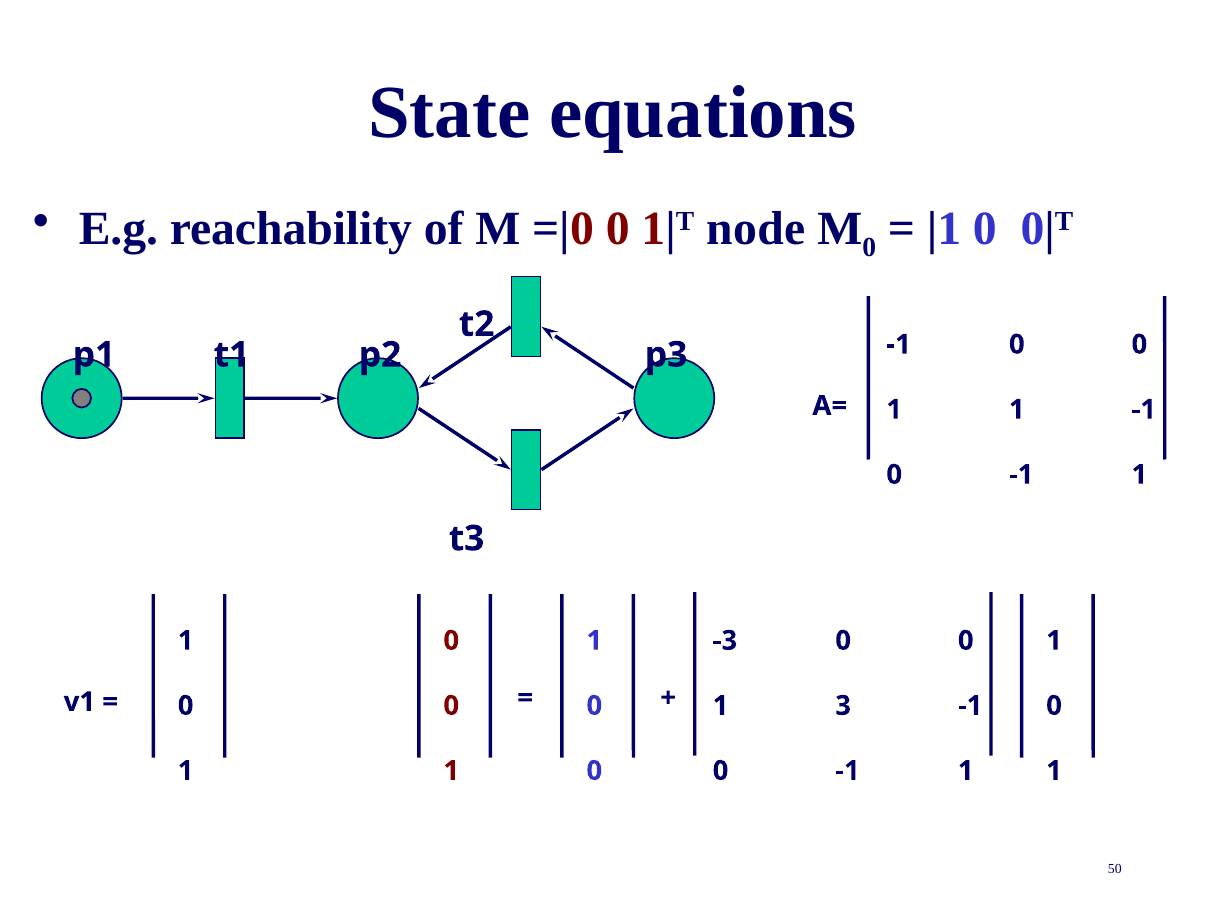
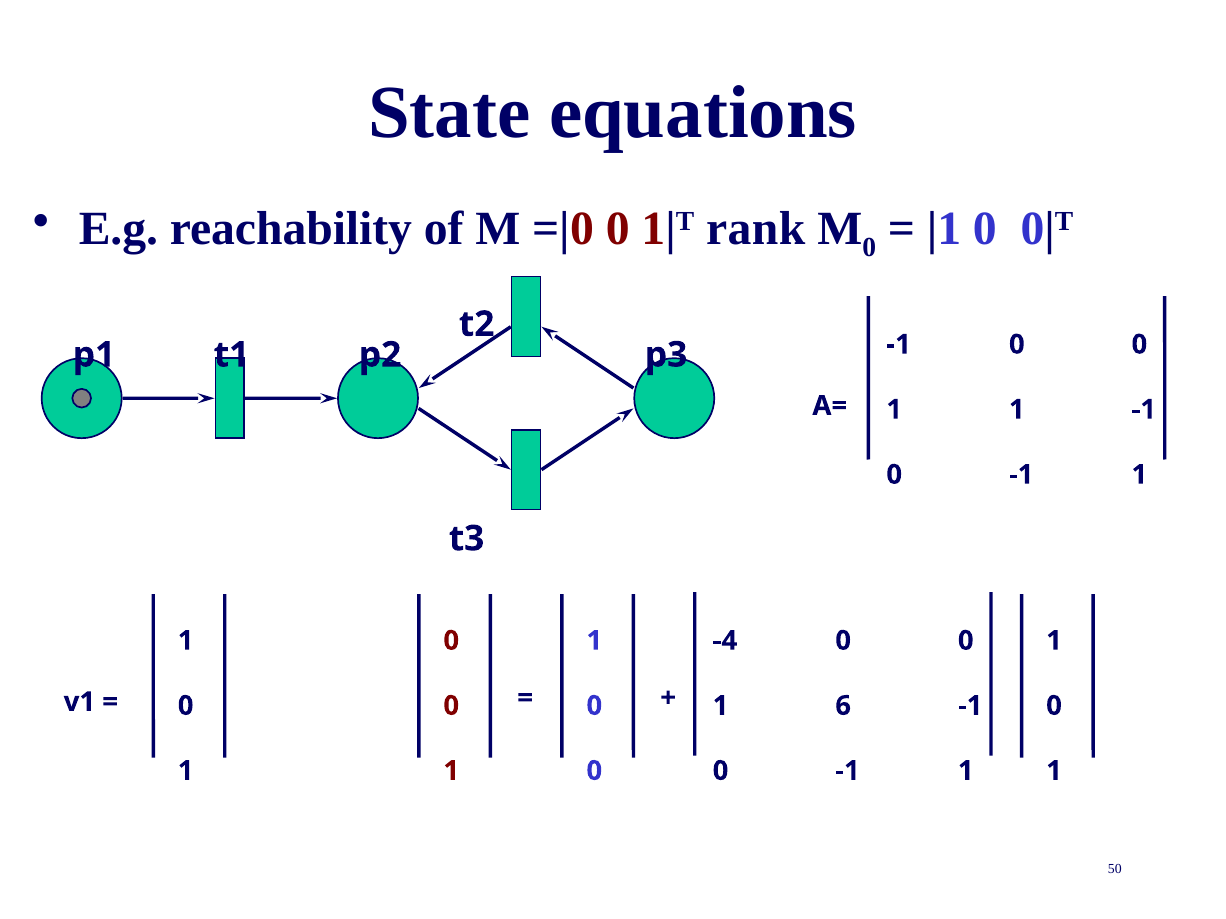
node: node -> rank
-3: -3 -> -4
3: 3 -> 6
